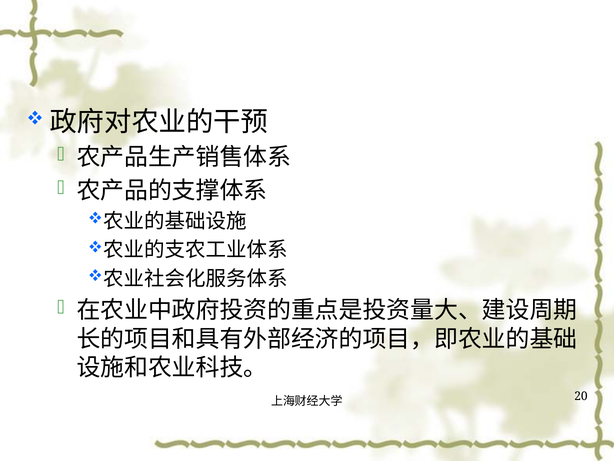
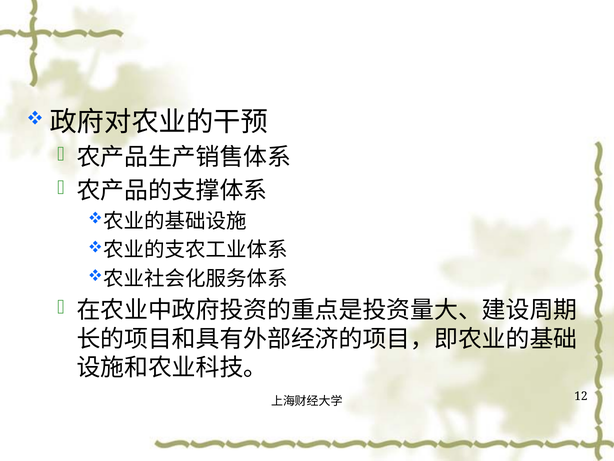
20: 20 -> 12
